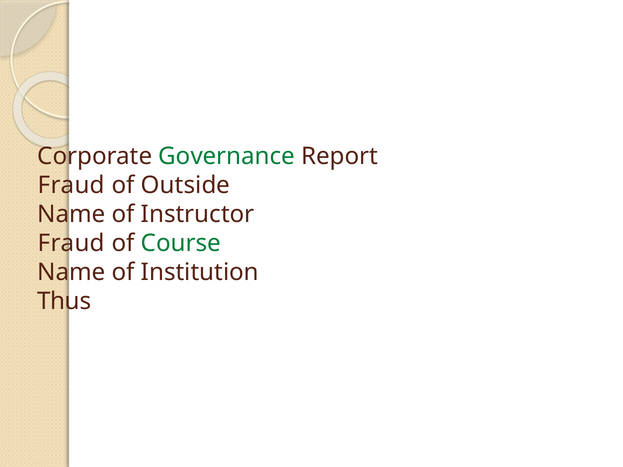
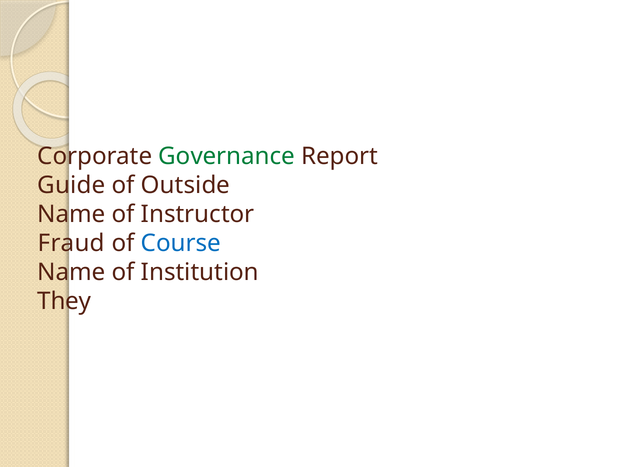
Fraud at (71, 186): Fraud -> Guide
Course colour: green -> blue
Thus: Thus -> They
